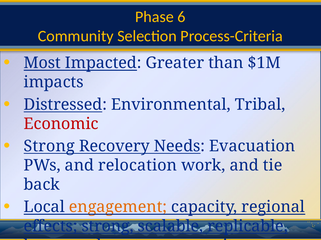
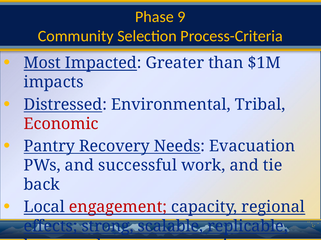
6: 6 -> 9
Strong at (49, 147): Strong -> Pantry
relocation: relocation -> successful
engagement colour: orange -> red
